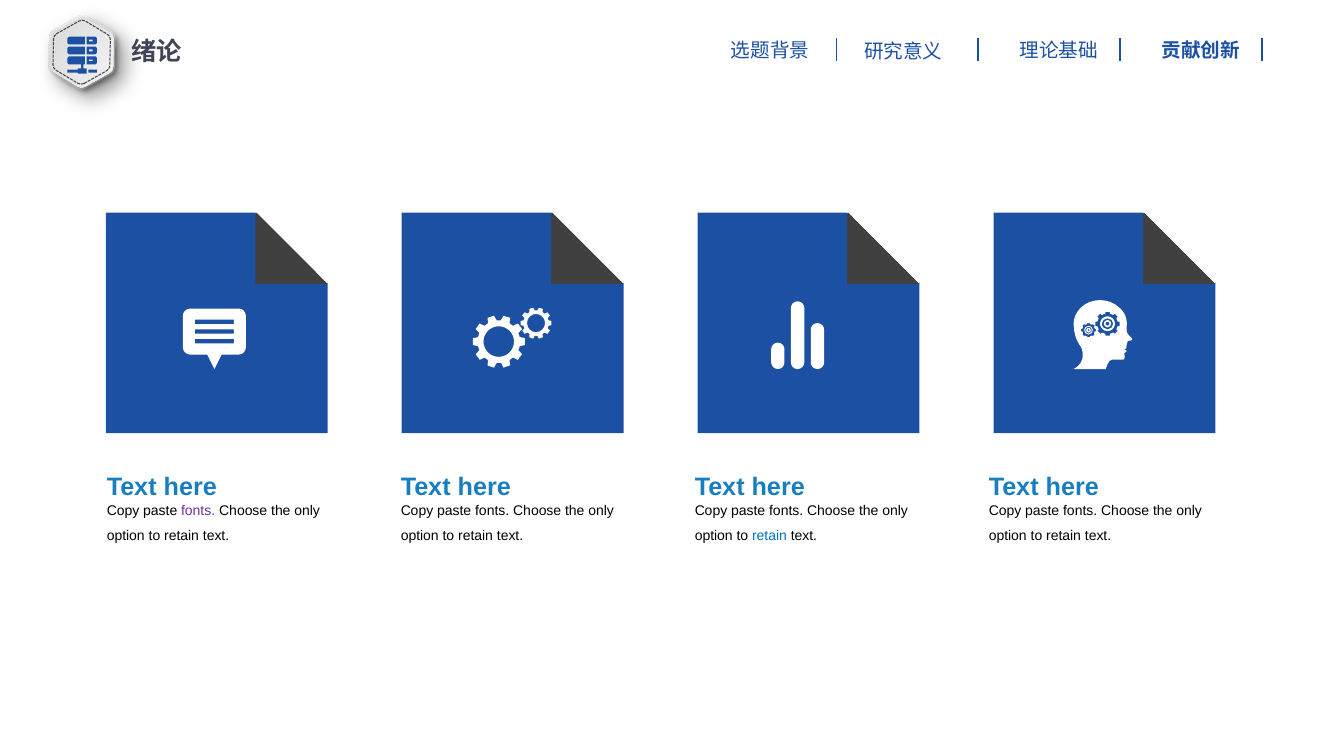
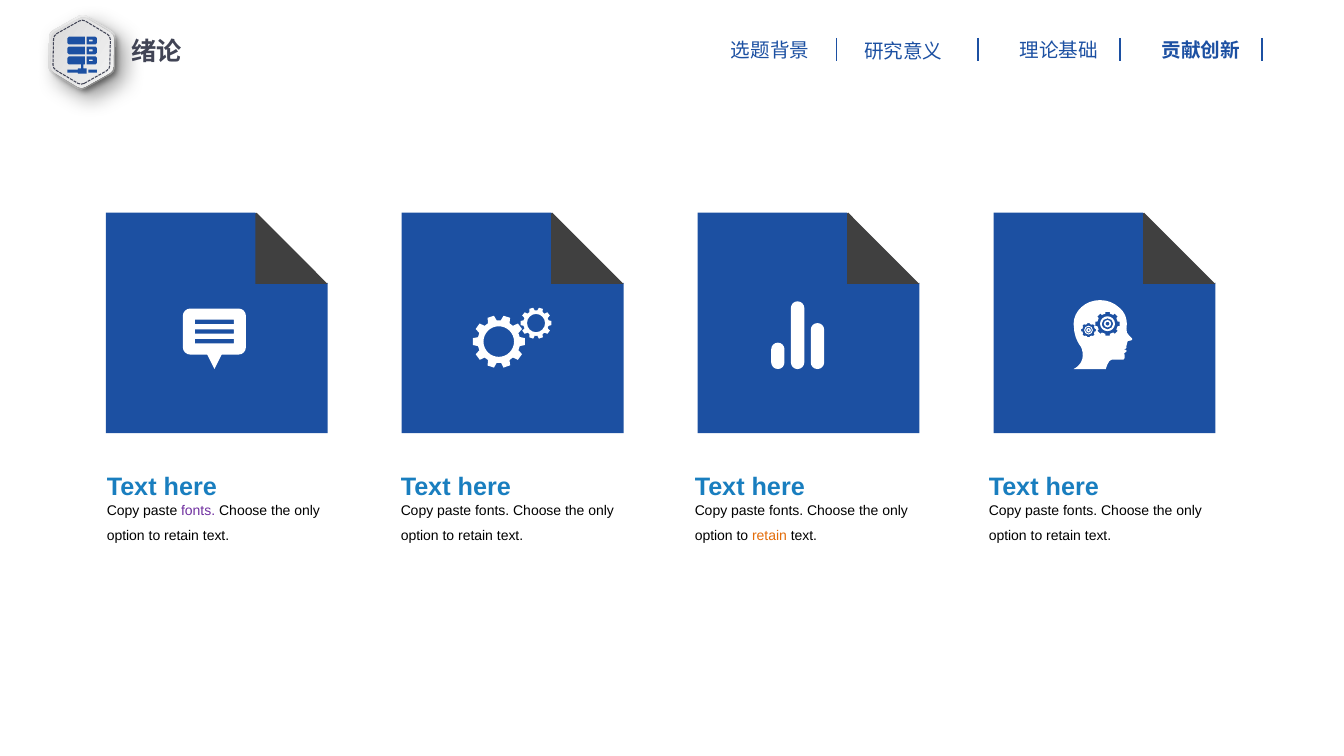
retain at (770, 536) colour: blue -> orange
